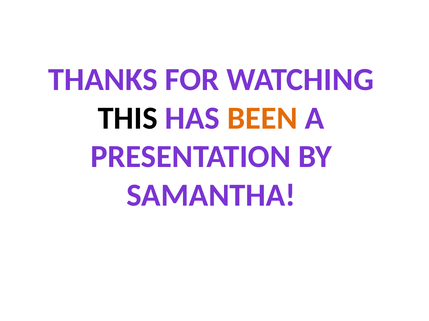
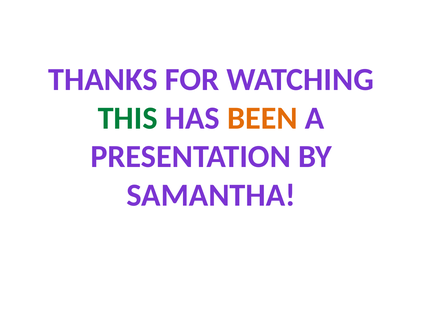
THIS colour: black -> green
